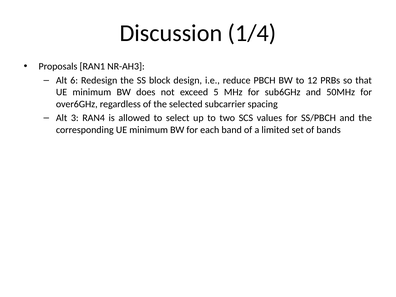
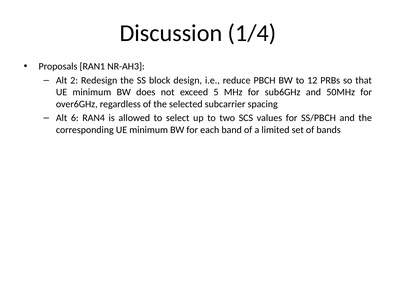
6: 6 -> 2
3: 3 -> 6
